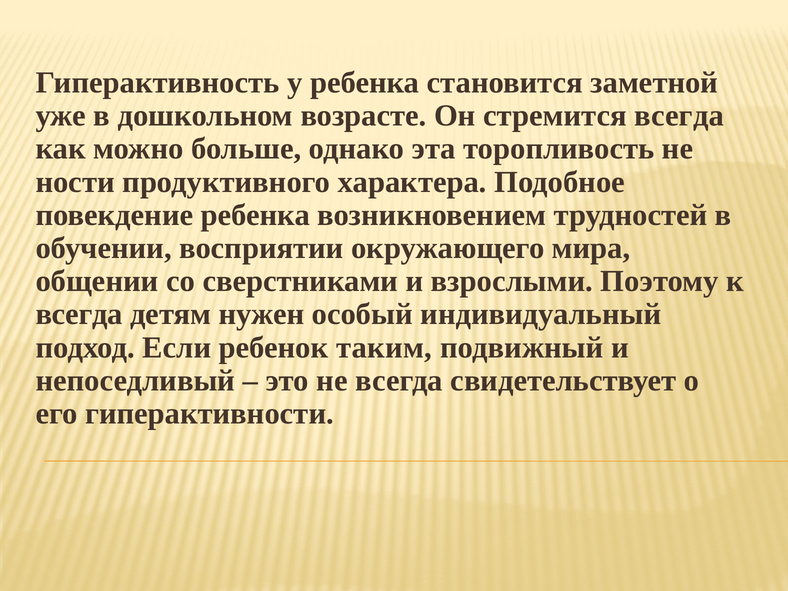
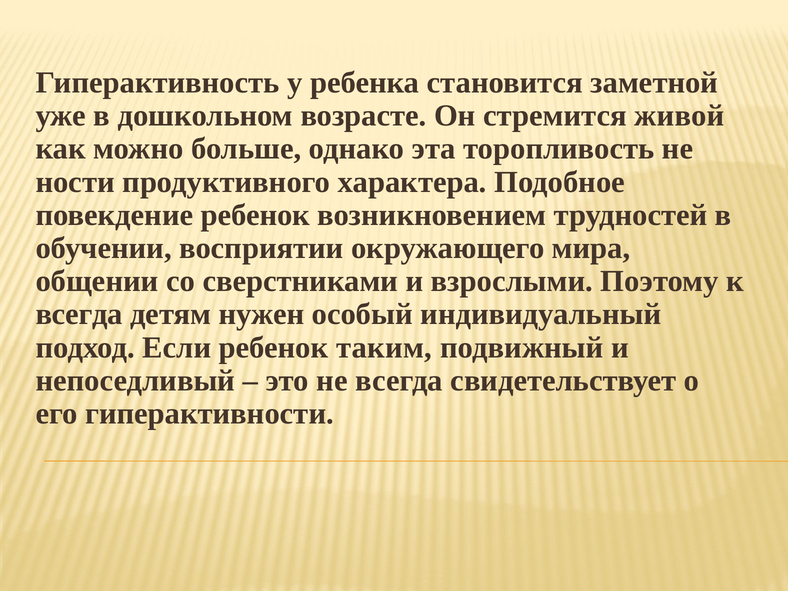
стремится всегда: всегда -> живой
повекдение ребенка: ребенка -> ребенок
